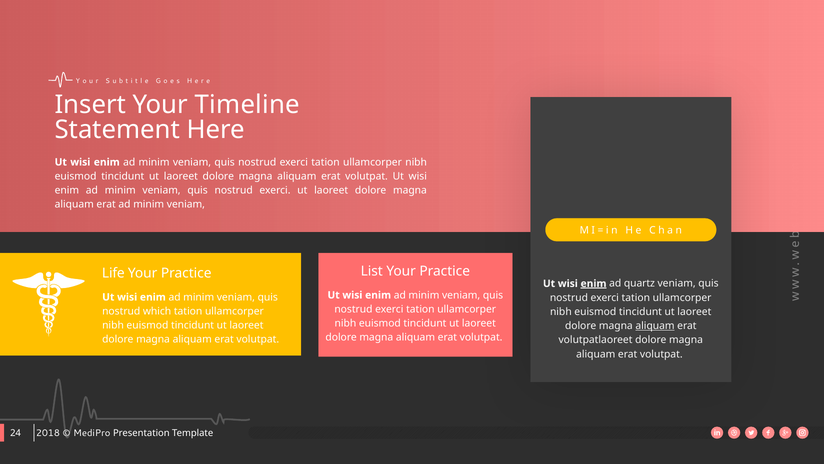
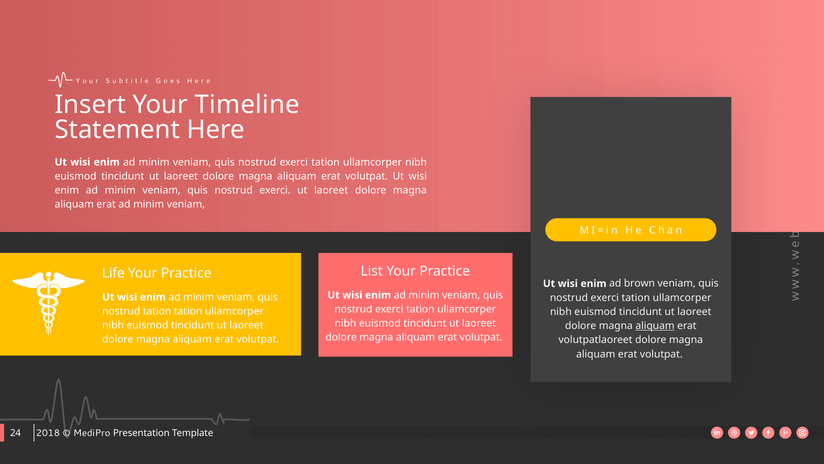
enim at (594, 283) underline: present -> none
quartz: quartz -> brown
nostrud which: which -> tation
